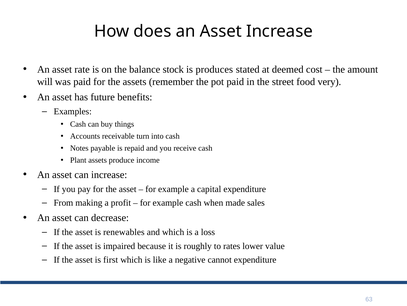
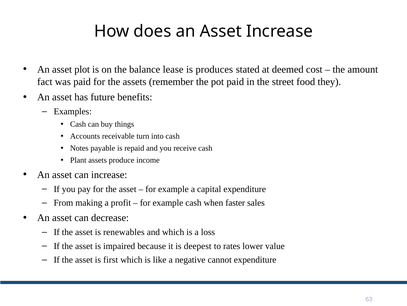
rate: rate -> plot
stock: stock -> lease
will: will -> fact
very: very -> they
made: made -> faster
roughly: roughly -> deepest
